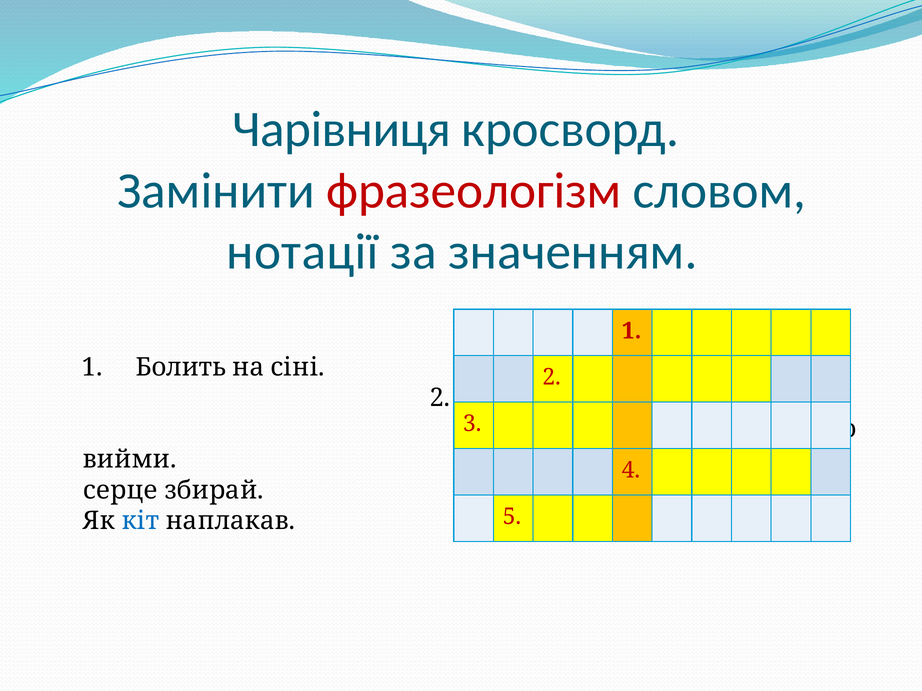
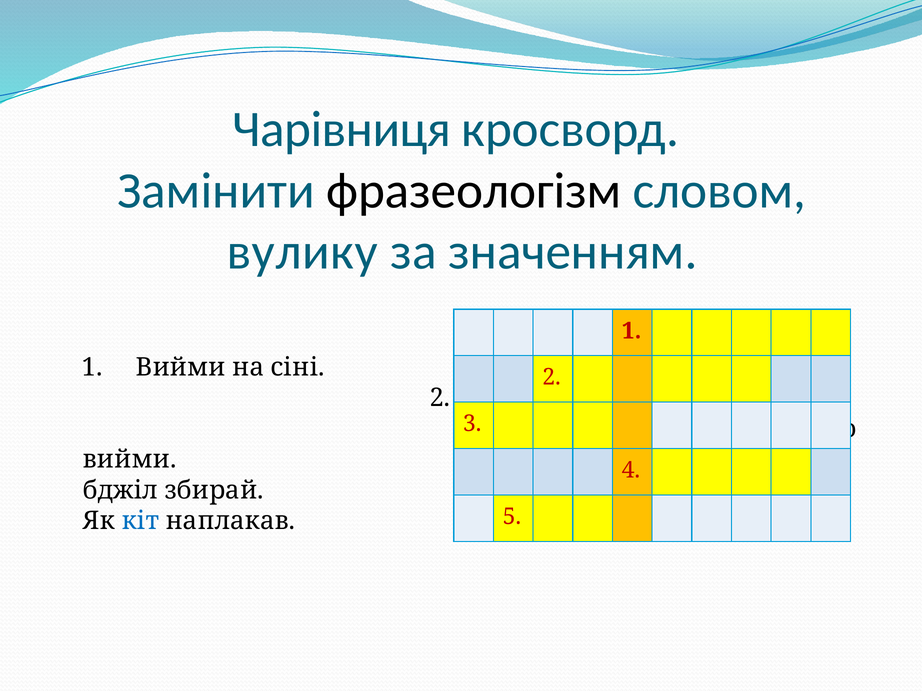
фразеологізм colour: red -> black
нотації: нотації -> вулику
1 Болить: Болить -> Вийми
серце: серце -> бджіл
